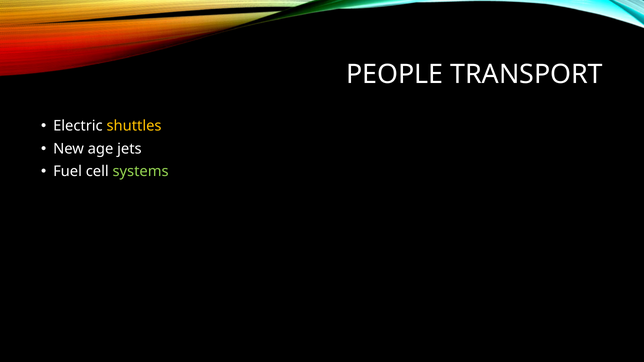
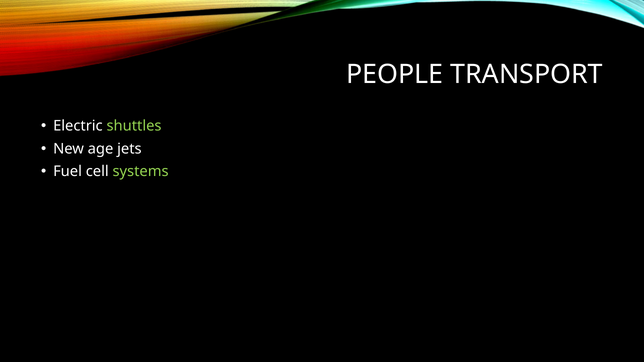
shuttles colour: yellow -> light green
